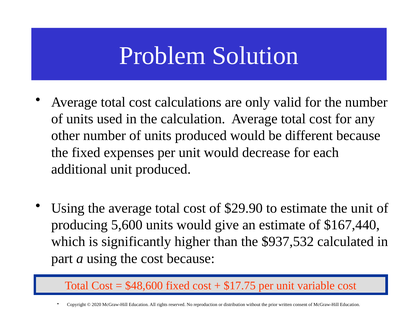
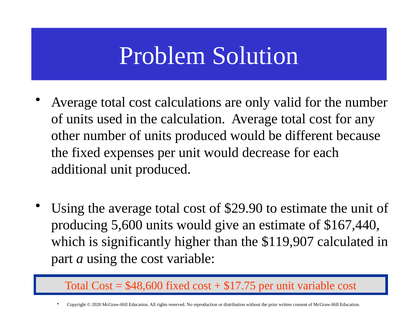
$937,532: $937,532 -> $119,907
cost because: because -> variable
